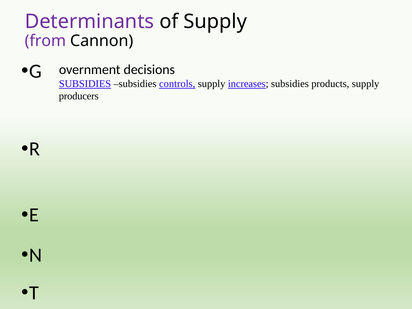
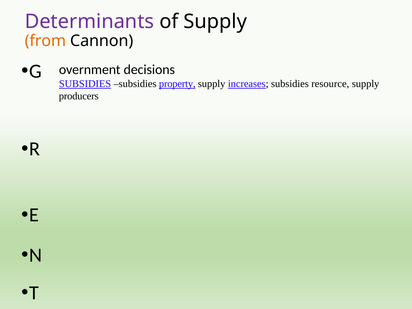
from colour: purple -> orange
controls: controls -> property
products: products -> resource
